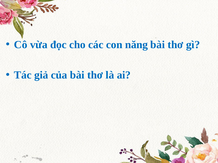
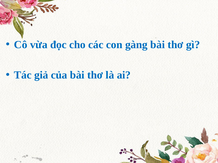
năng: năng -> gàng
